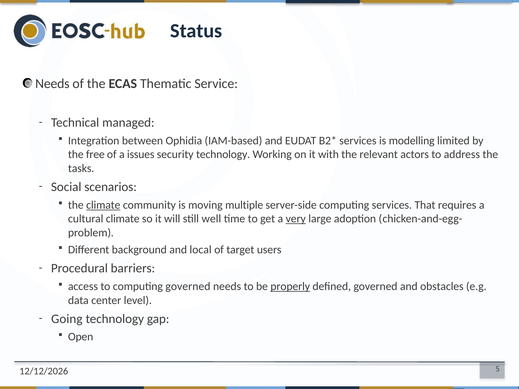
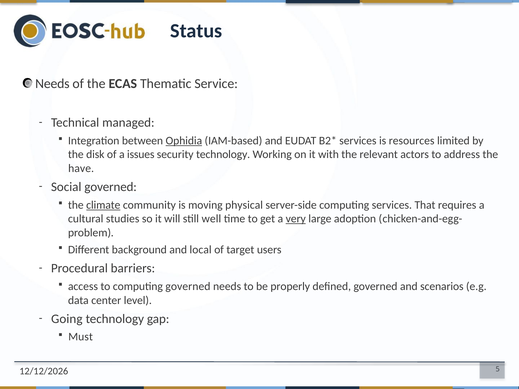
Ophidia underline: none -> present
modelling: modelling -> resources
free: free -> disk
tasks: tasks -> have
Social scenarios: scenarios -> governed
multiple: multiple -> physical
cultural climate: climate -> studies
properly underline: present -> none
obstacles: obstacles -> scenarios
Open: Open -> Must
